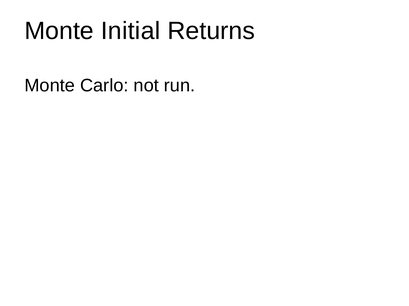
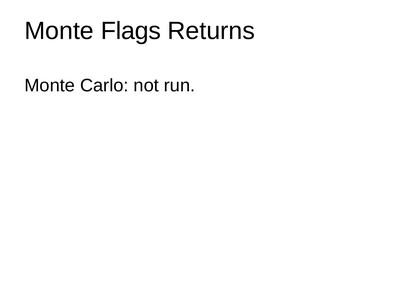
Initial: Initial -> Flags
